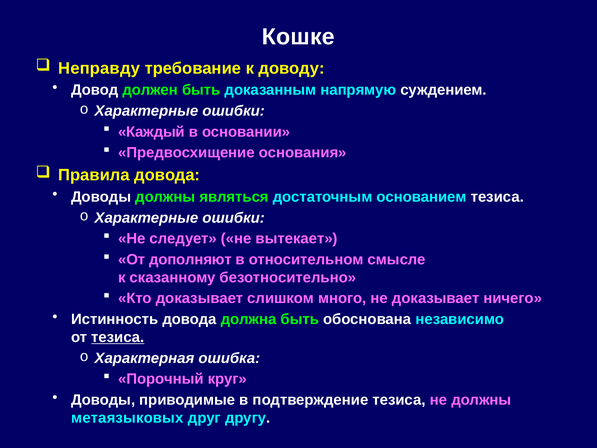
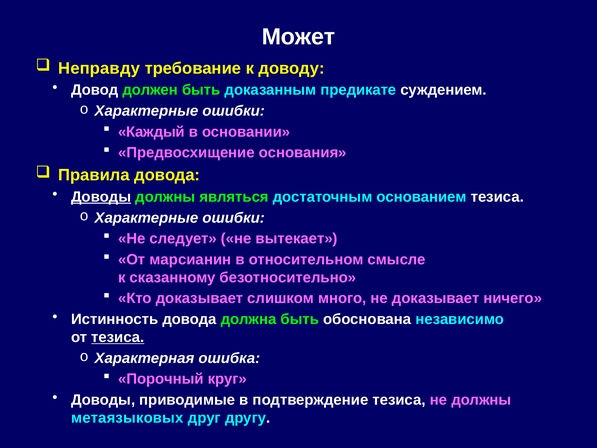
Кошке: Кошке -> Может
напрямую: напрямую -> предикате
Доводы at (101, 197) underline: none -> present
дополняют: дополняют -> марсианин
